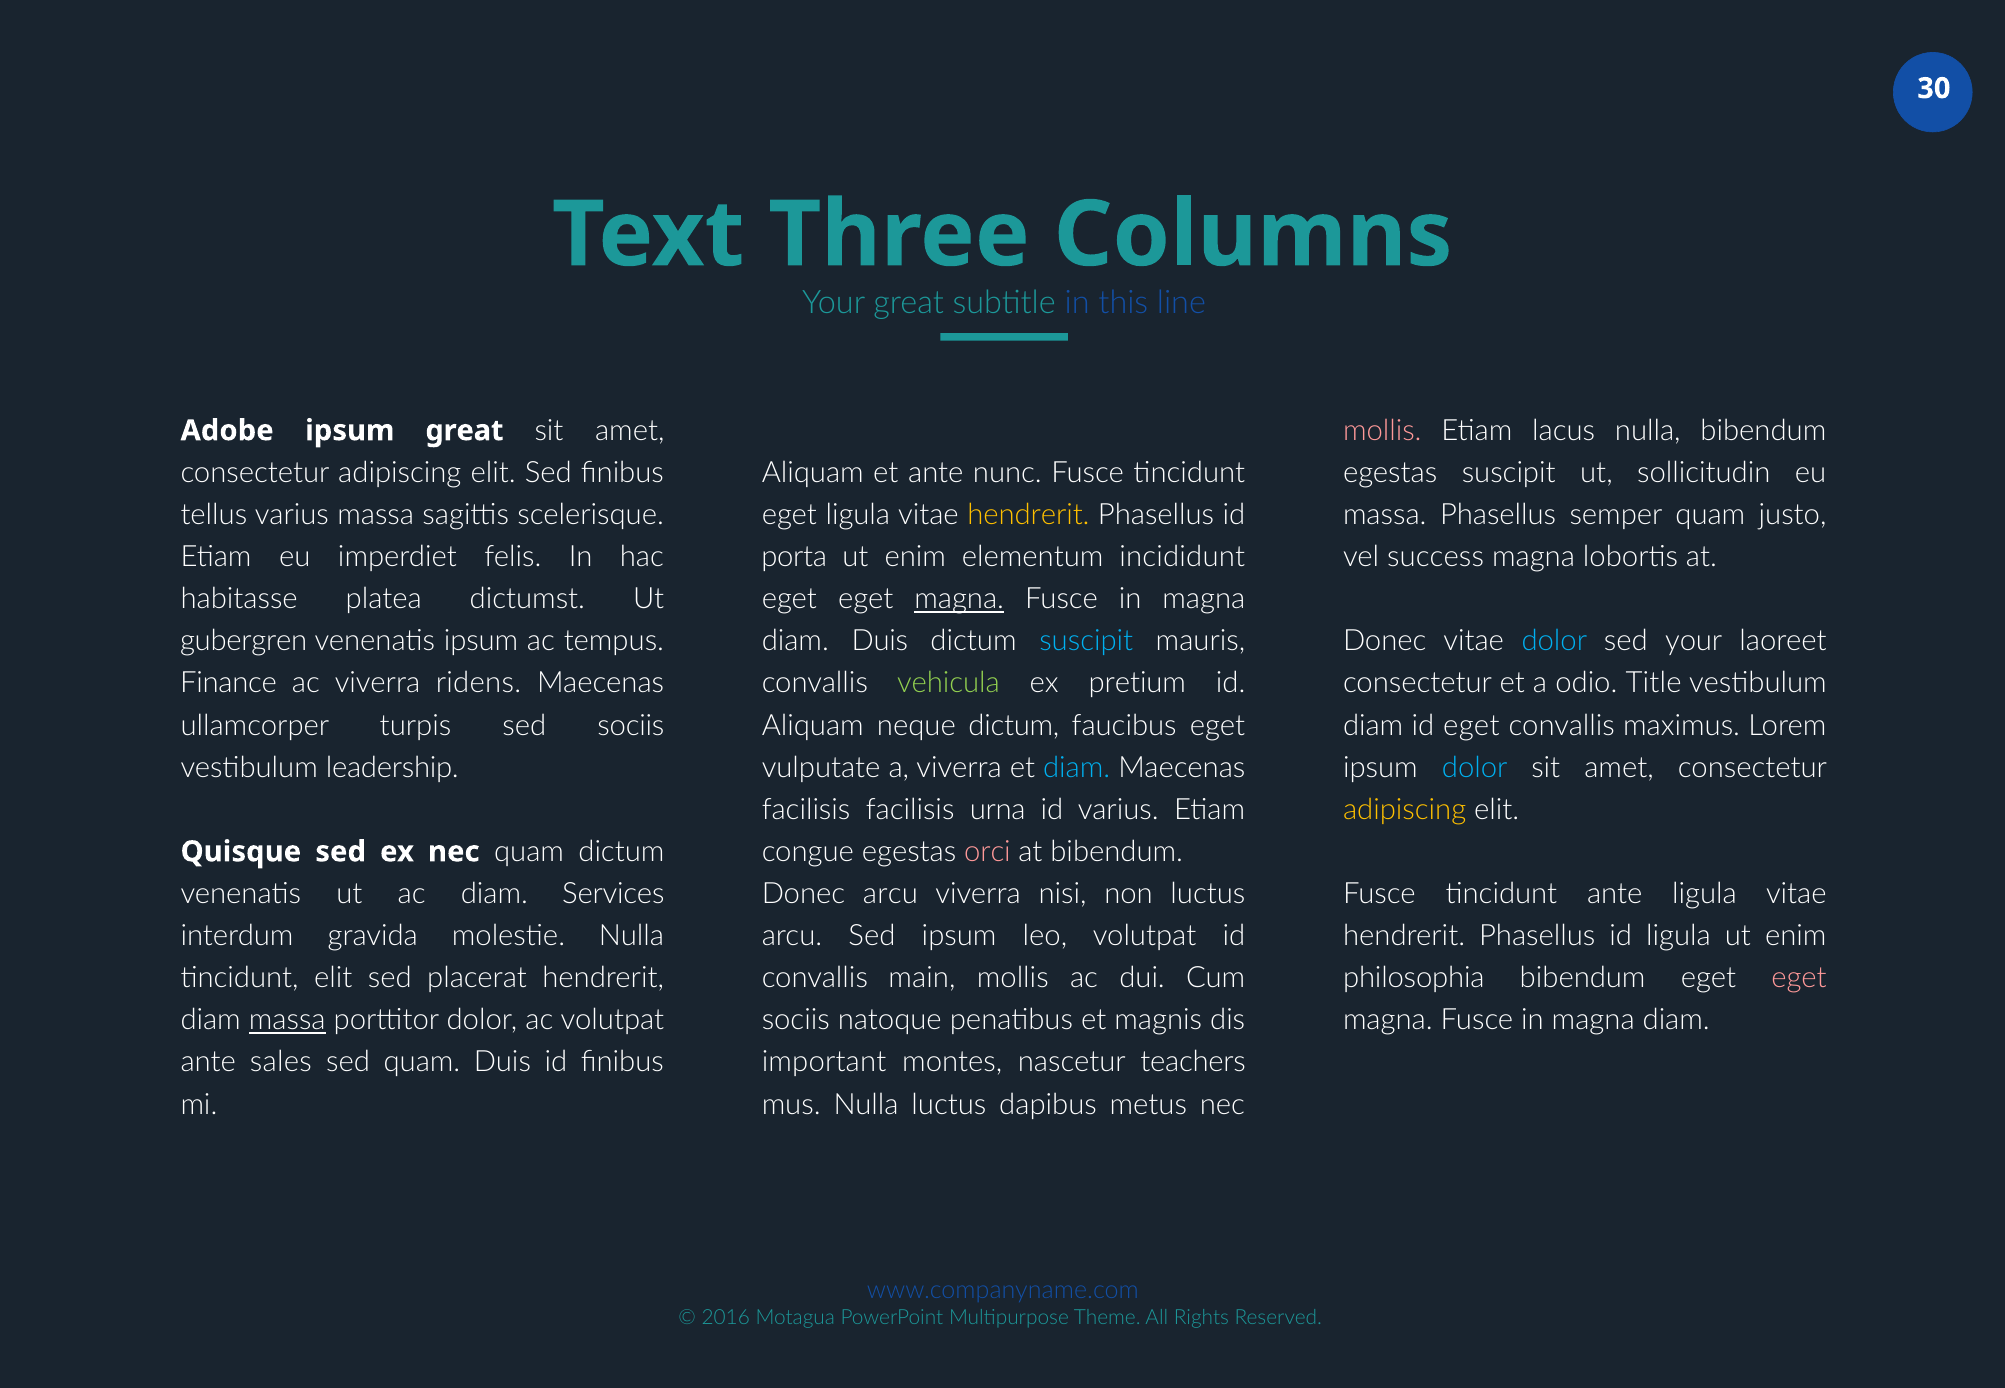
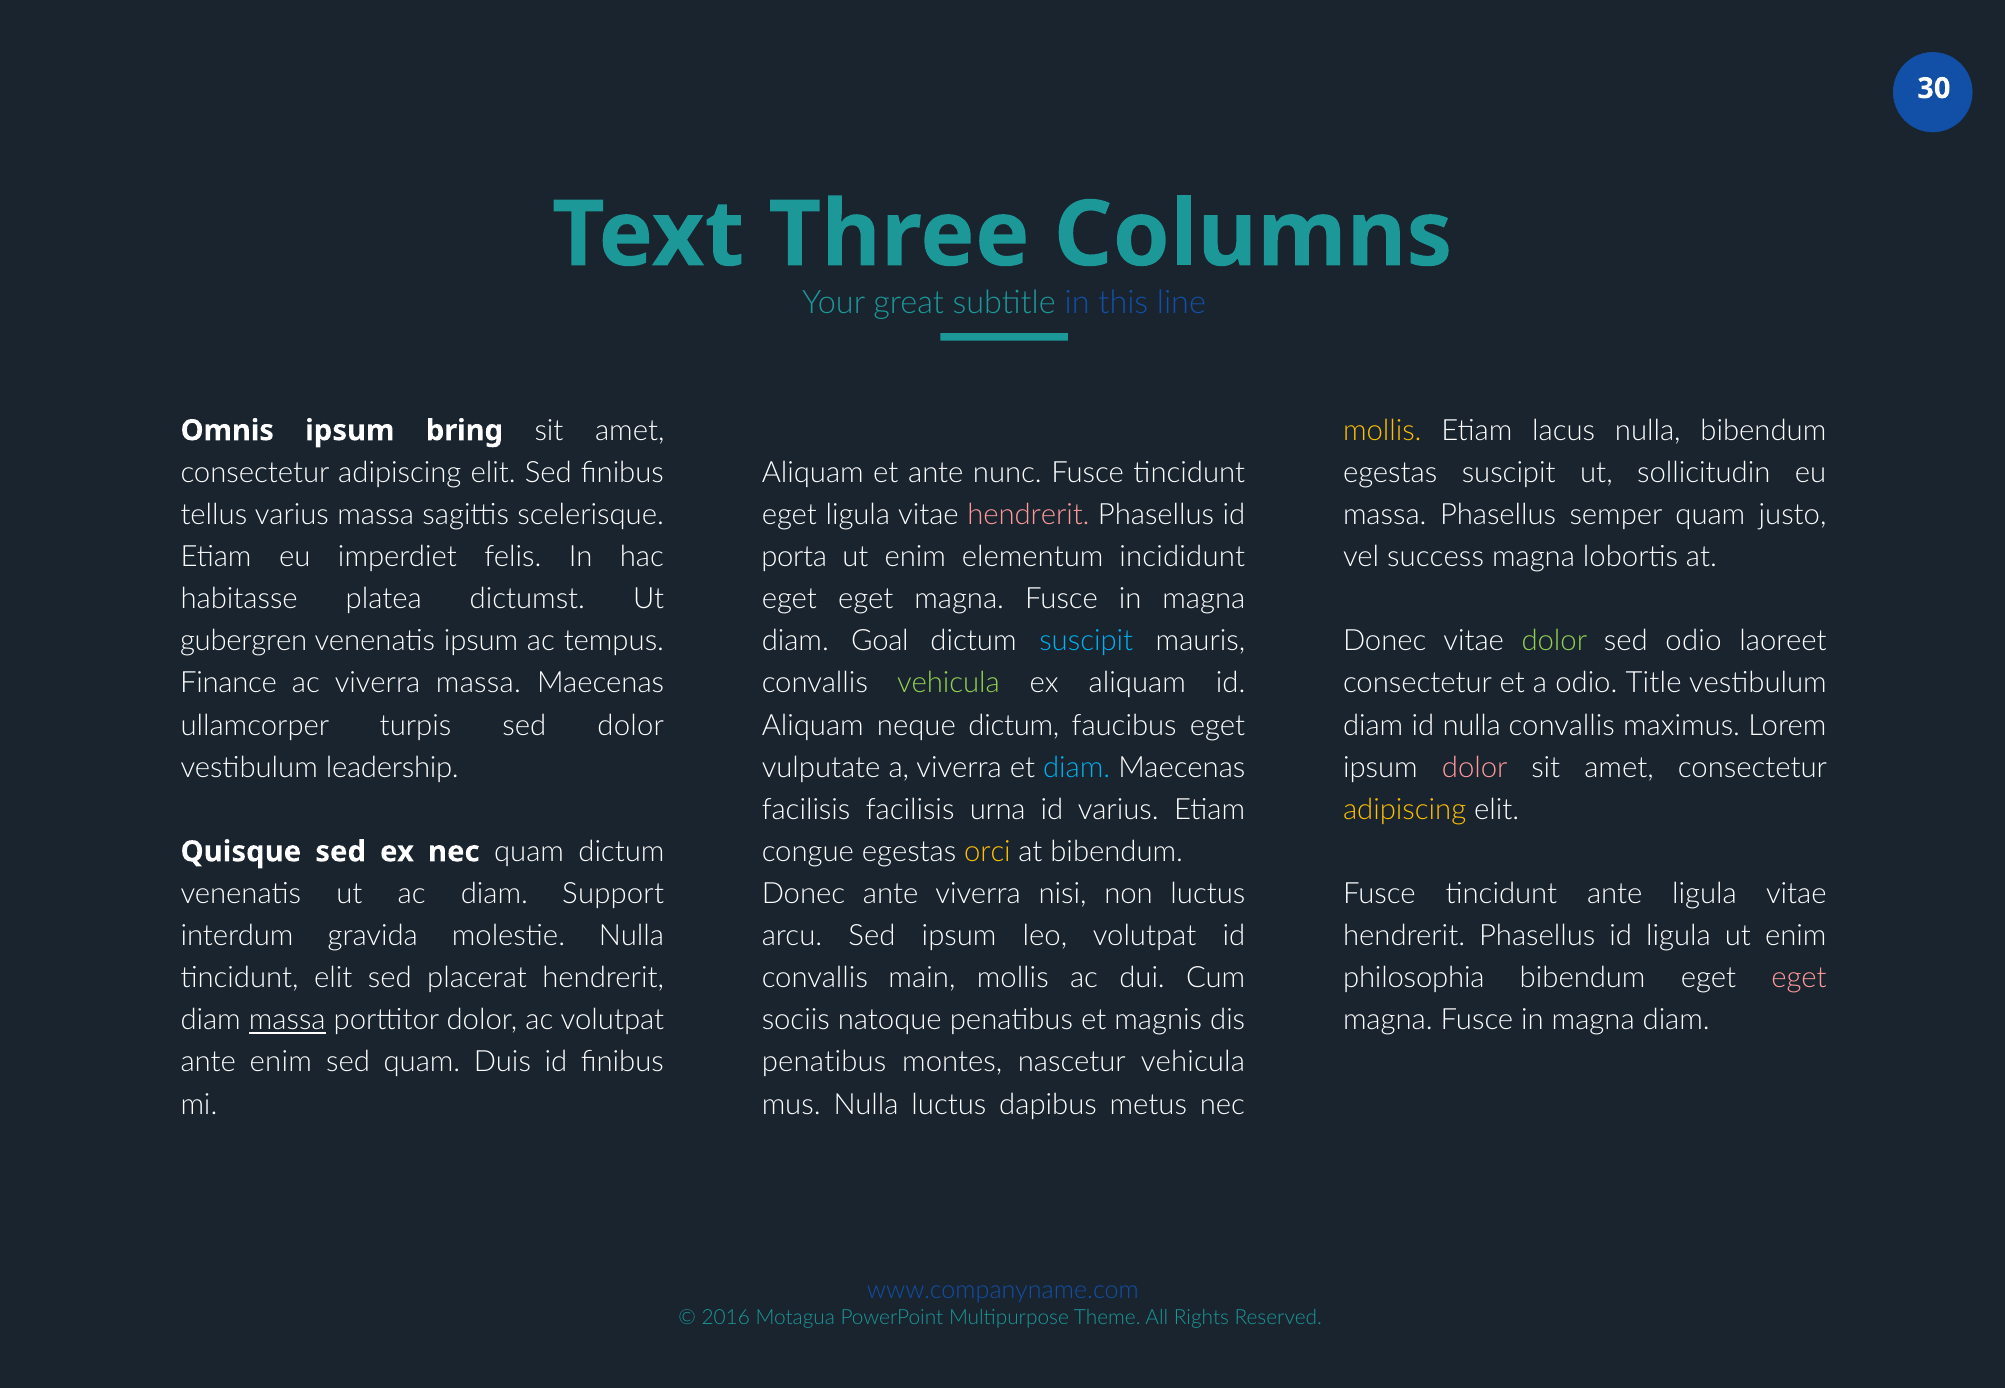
mollis at (1382, 431) colour: pink -> yellow
Adobe: Adobe -> Omnis
ipsum great: great -> bring
hendrerit at (1028, 515) colour: yellow -> pink
magna at (959, 599) underline: present -> none
diam Duis: Duis -> Goal
dolor at (1554, 641) colour: light blue -> light green
sed your: your -> odio
viverra ridens: ridens -> massa
ex pretium: pretium -> aliquam
sed sociis: sociis -> dolor
id eget: eget -> nulla
dolor at (1475, 768) colour: light blue -> pink
orci colour: pink -> yellow
Services: Services -> Support
Donec arcu: arcu -> ante
ante sales: sales -> enim
important at (824, 1062): important -> penatibus
nascetur teachers: teachers -> vehicula
